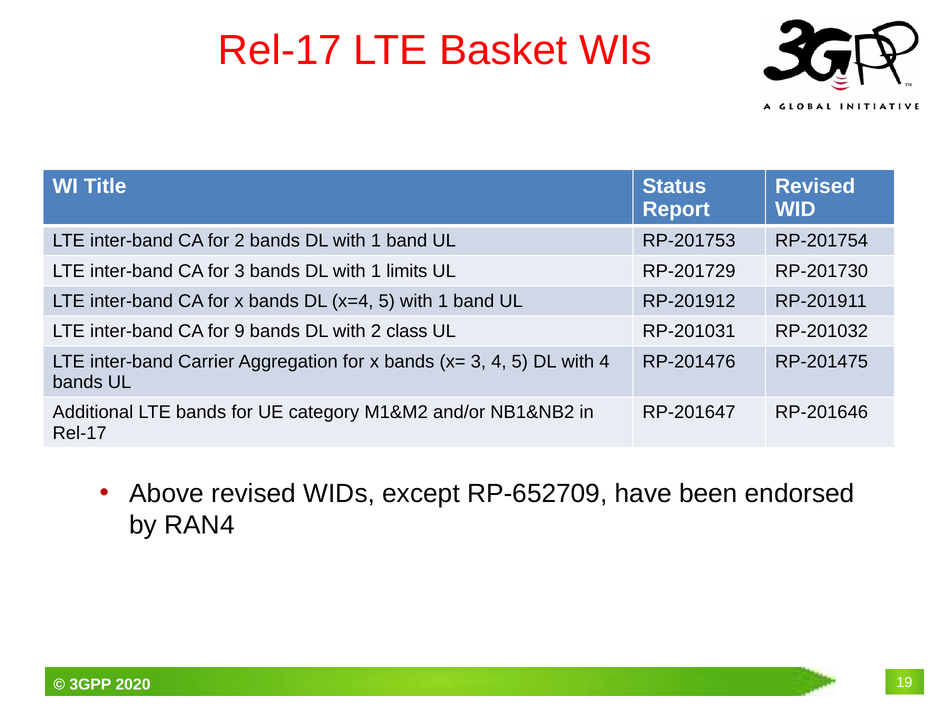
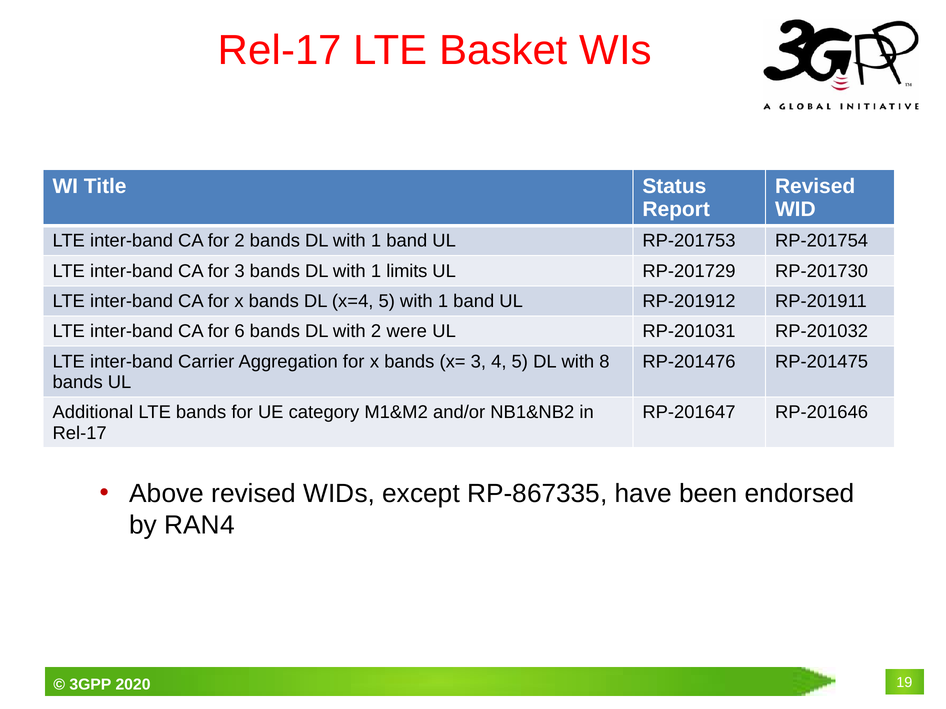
9: 9 -> 6
class: class -> were
with 4: 4 -> 8
RP-652709: RP-652709 -> RP-867335
